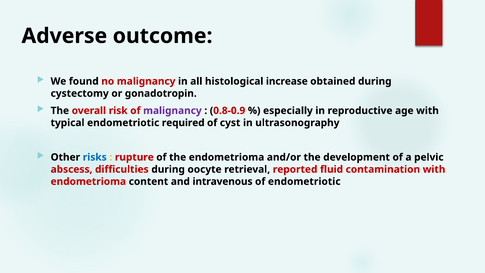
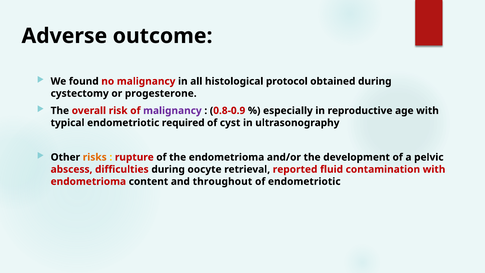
increase: increase -> protocol
gonadotropin: gonadotropin -> progesterone
risks colour: blue -> orange
intravenous: intravenous -> throughout
